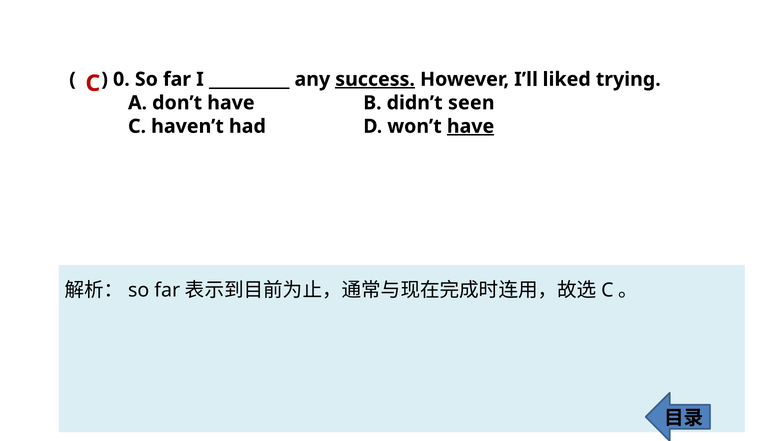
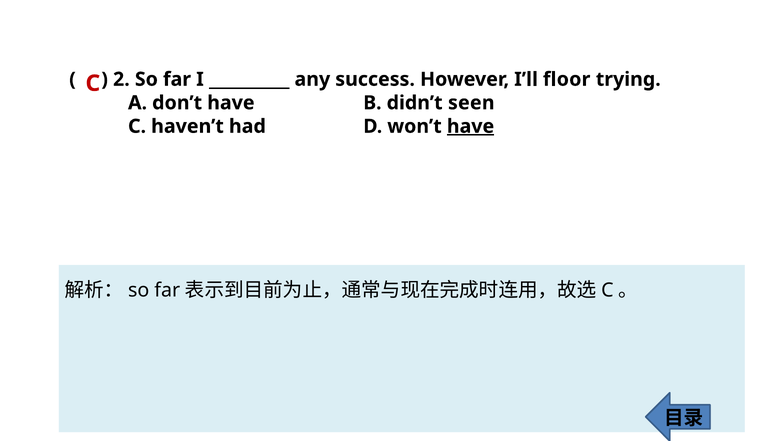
0: 0 -> 2
success underline: present -> none
liked: liked -> floor
